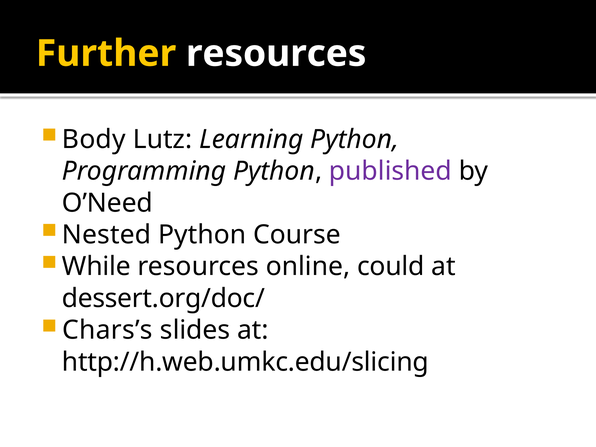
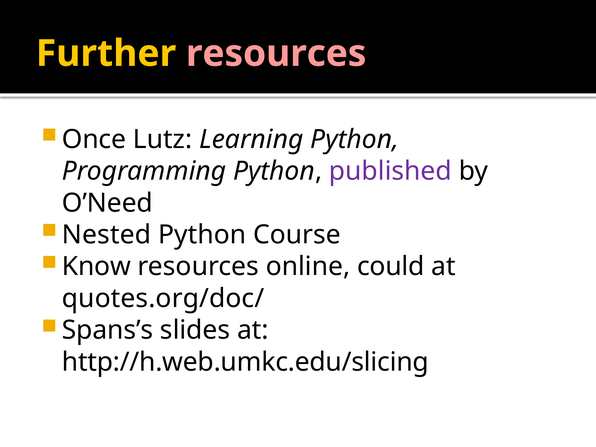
resources at (276, 54) colour: white -> pink
Body: Body -> Once
While: While -> Know
dessert.org/doc/: dessert.org/doc/ -> quotes.org/doc/
Chars’s: Chars’s -> Spans’s
